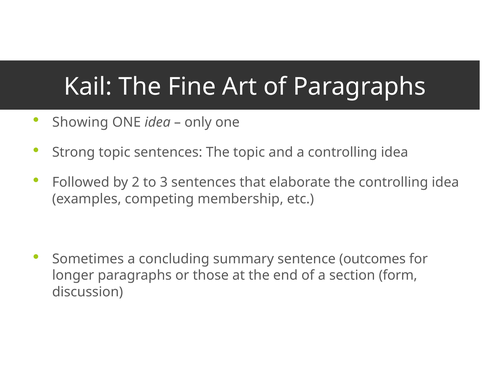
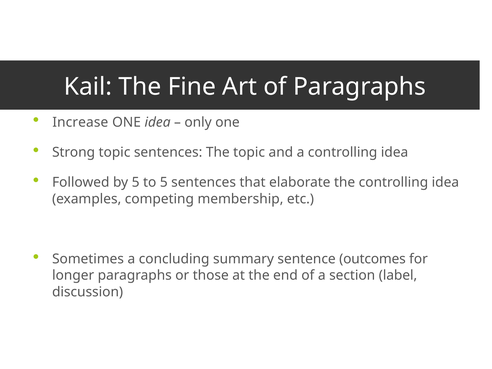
Showing: Showing -> Increase
by 2: 2 -> 5
to 3: 3 -> 5
form: form -> label
